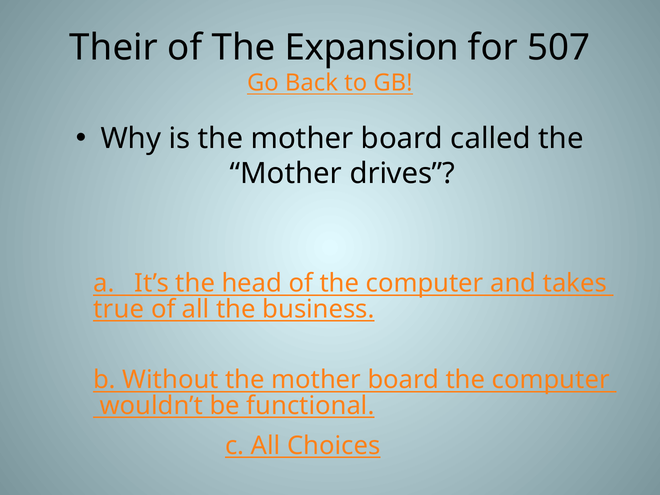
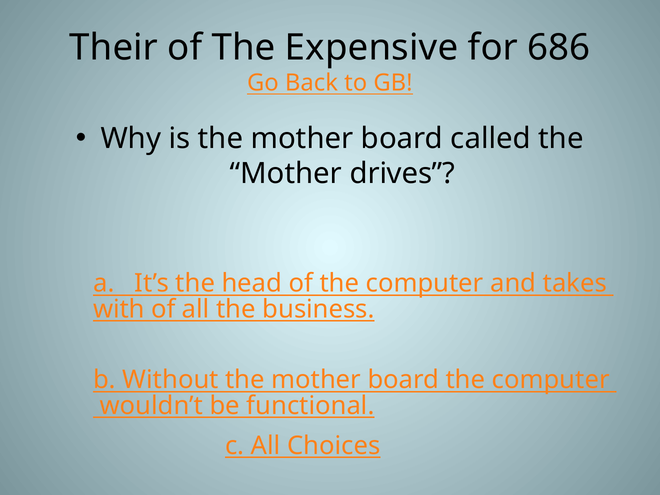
Expansion: Expansion -> Expensive
507: 507 -> 686
true: true -> with
